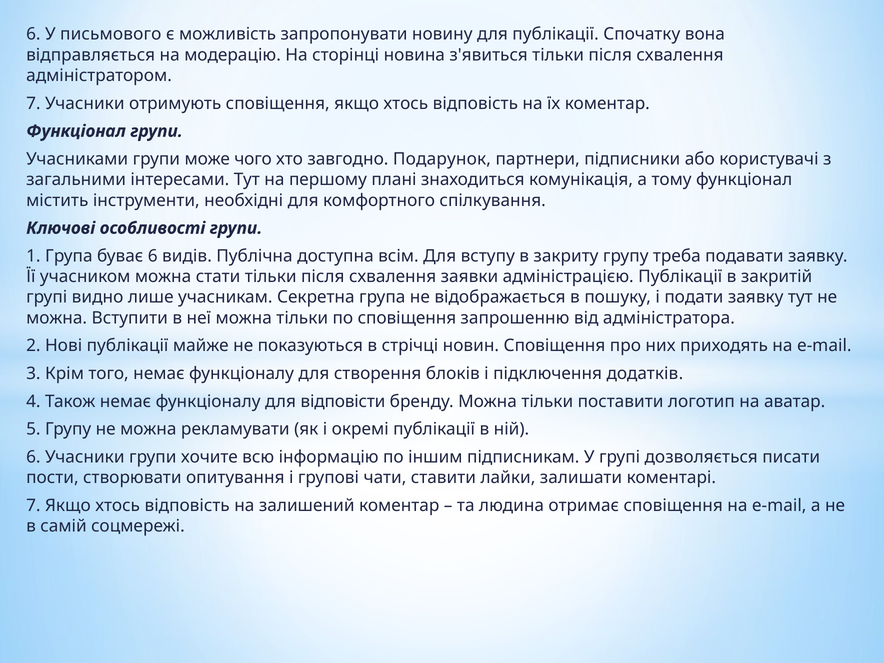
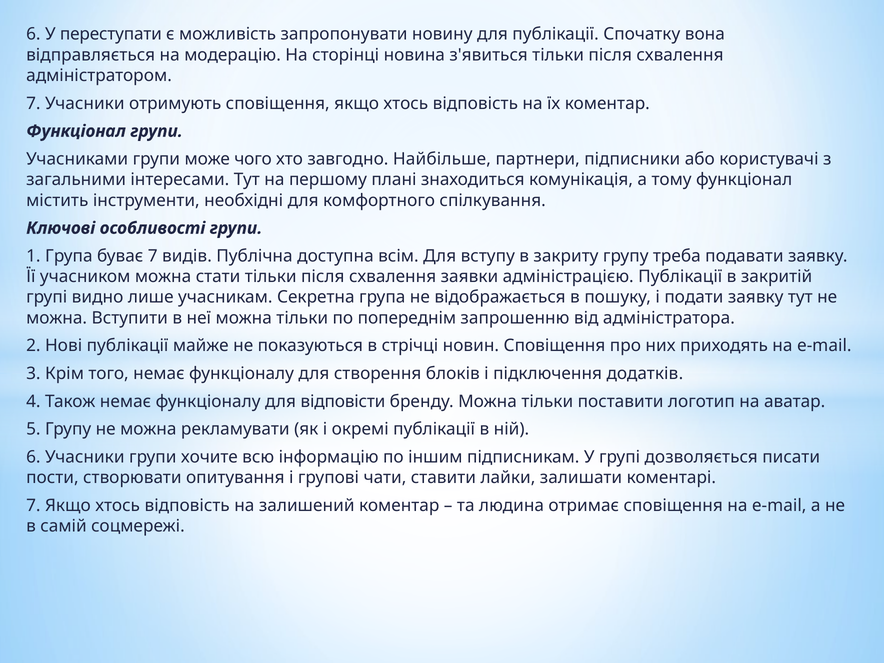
письмового: письмового -> переступати
Подарунок: Подарунок -> Найбільше
буває 6: 6 -> 7
по сповіщення: сповіщення -> попереднім
